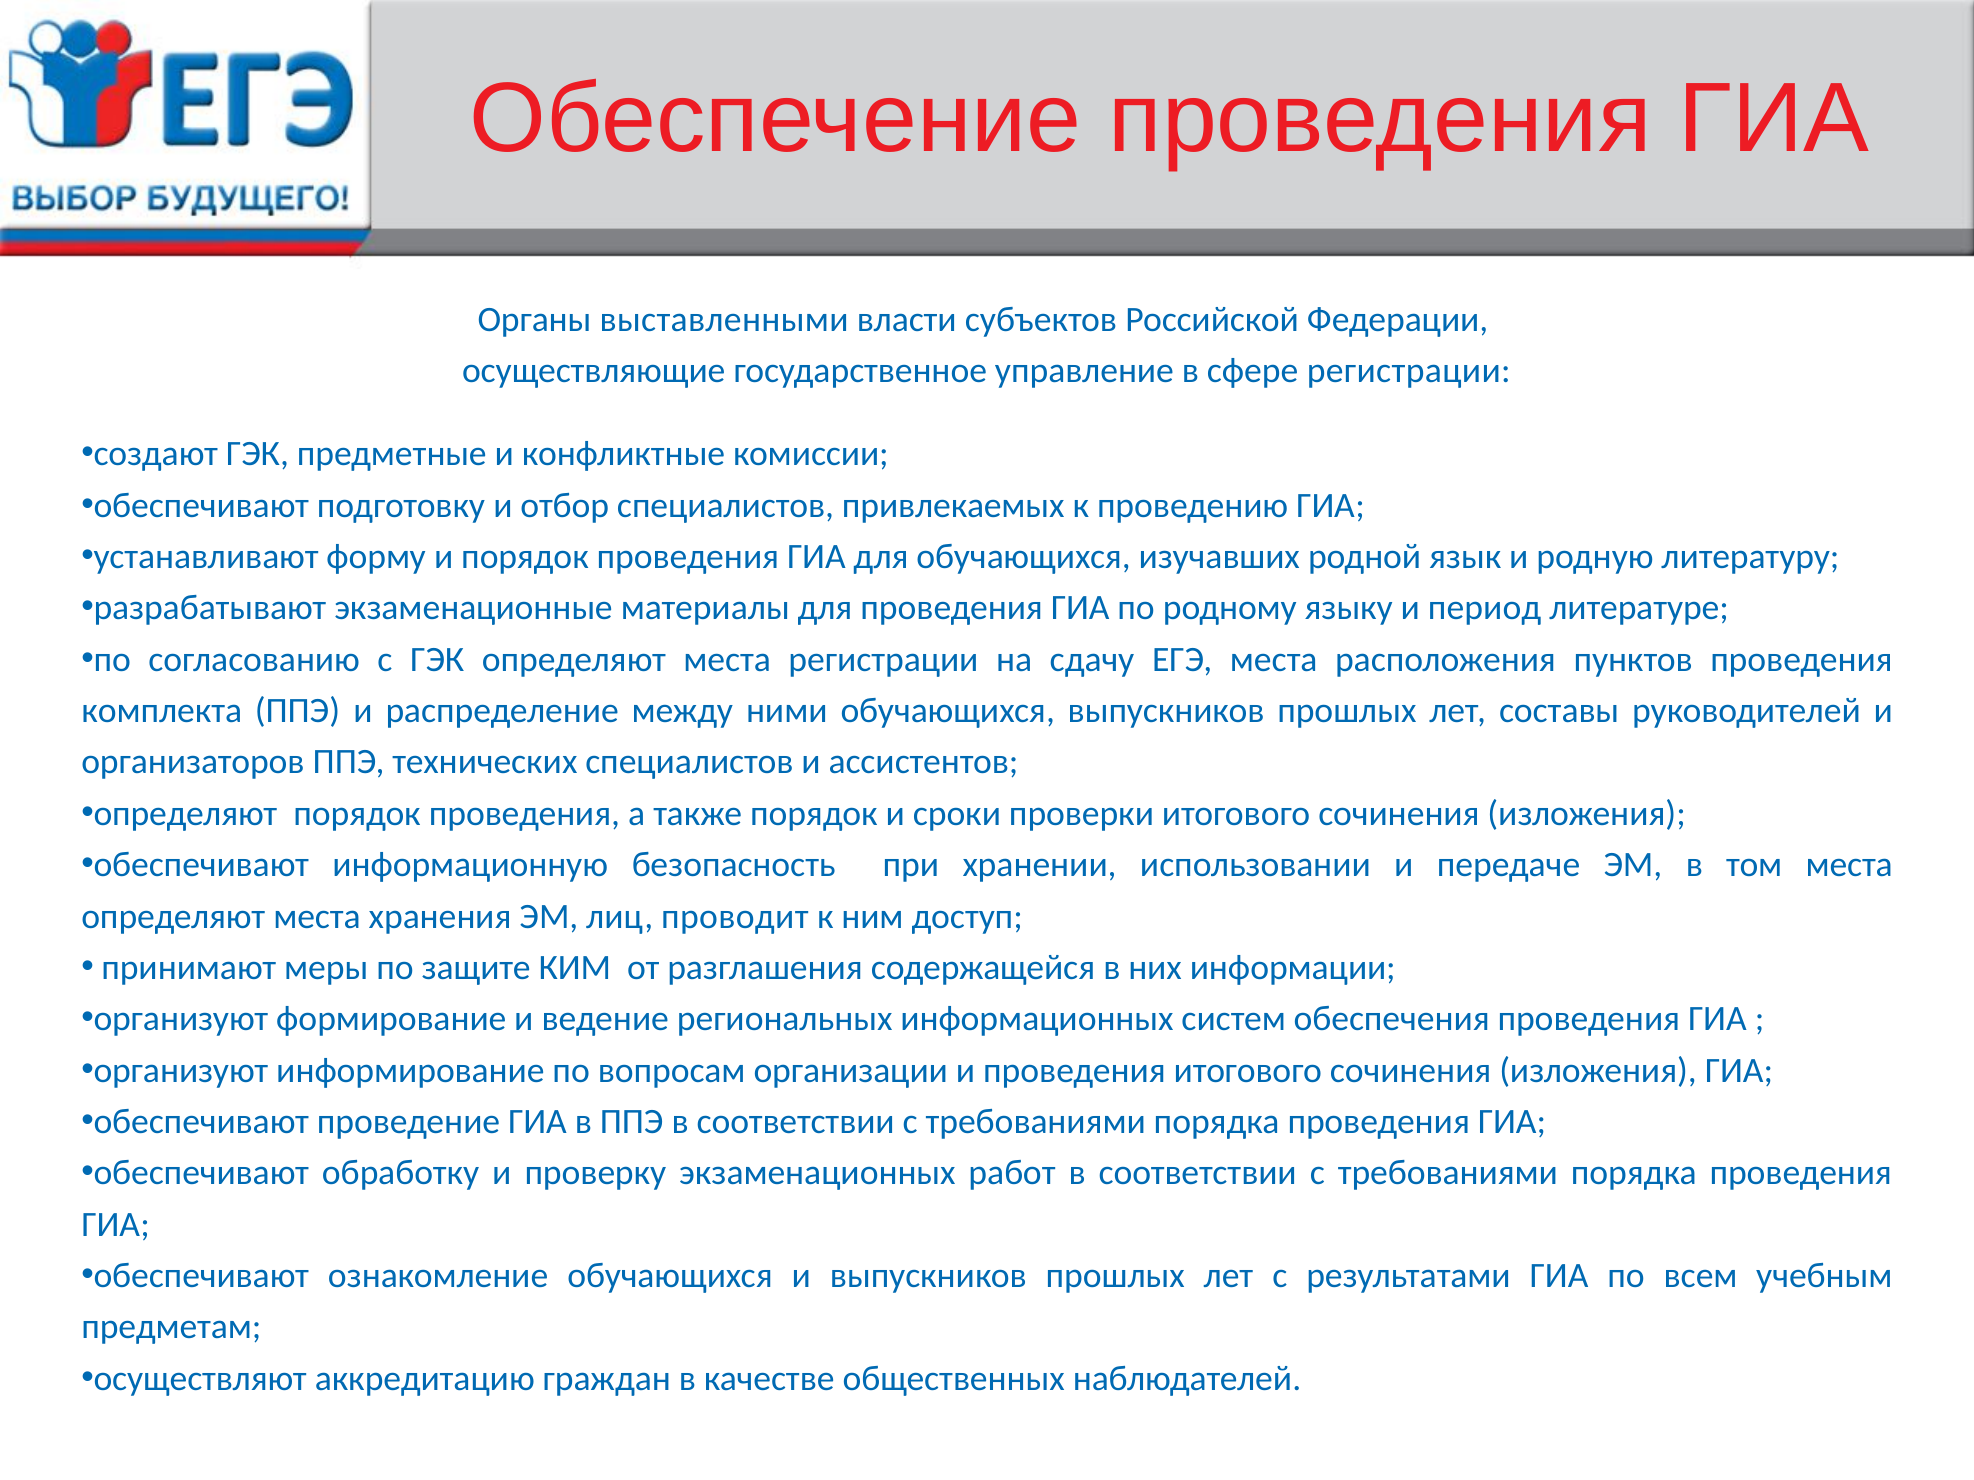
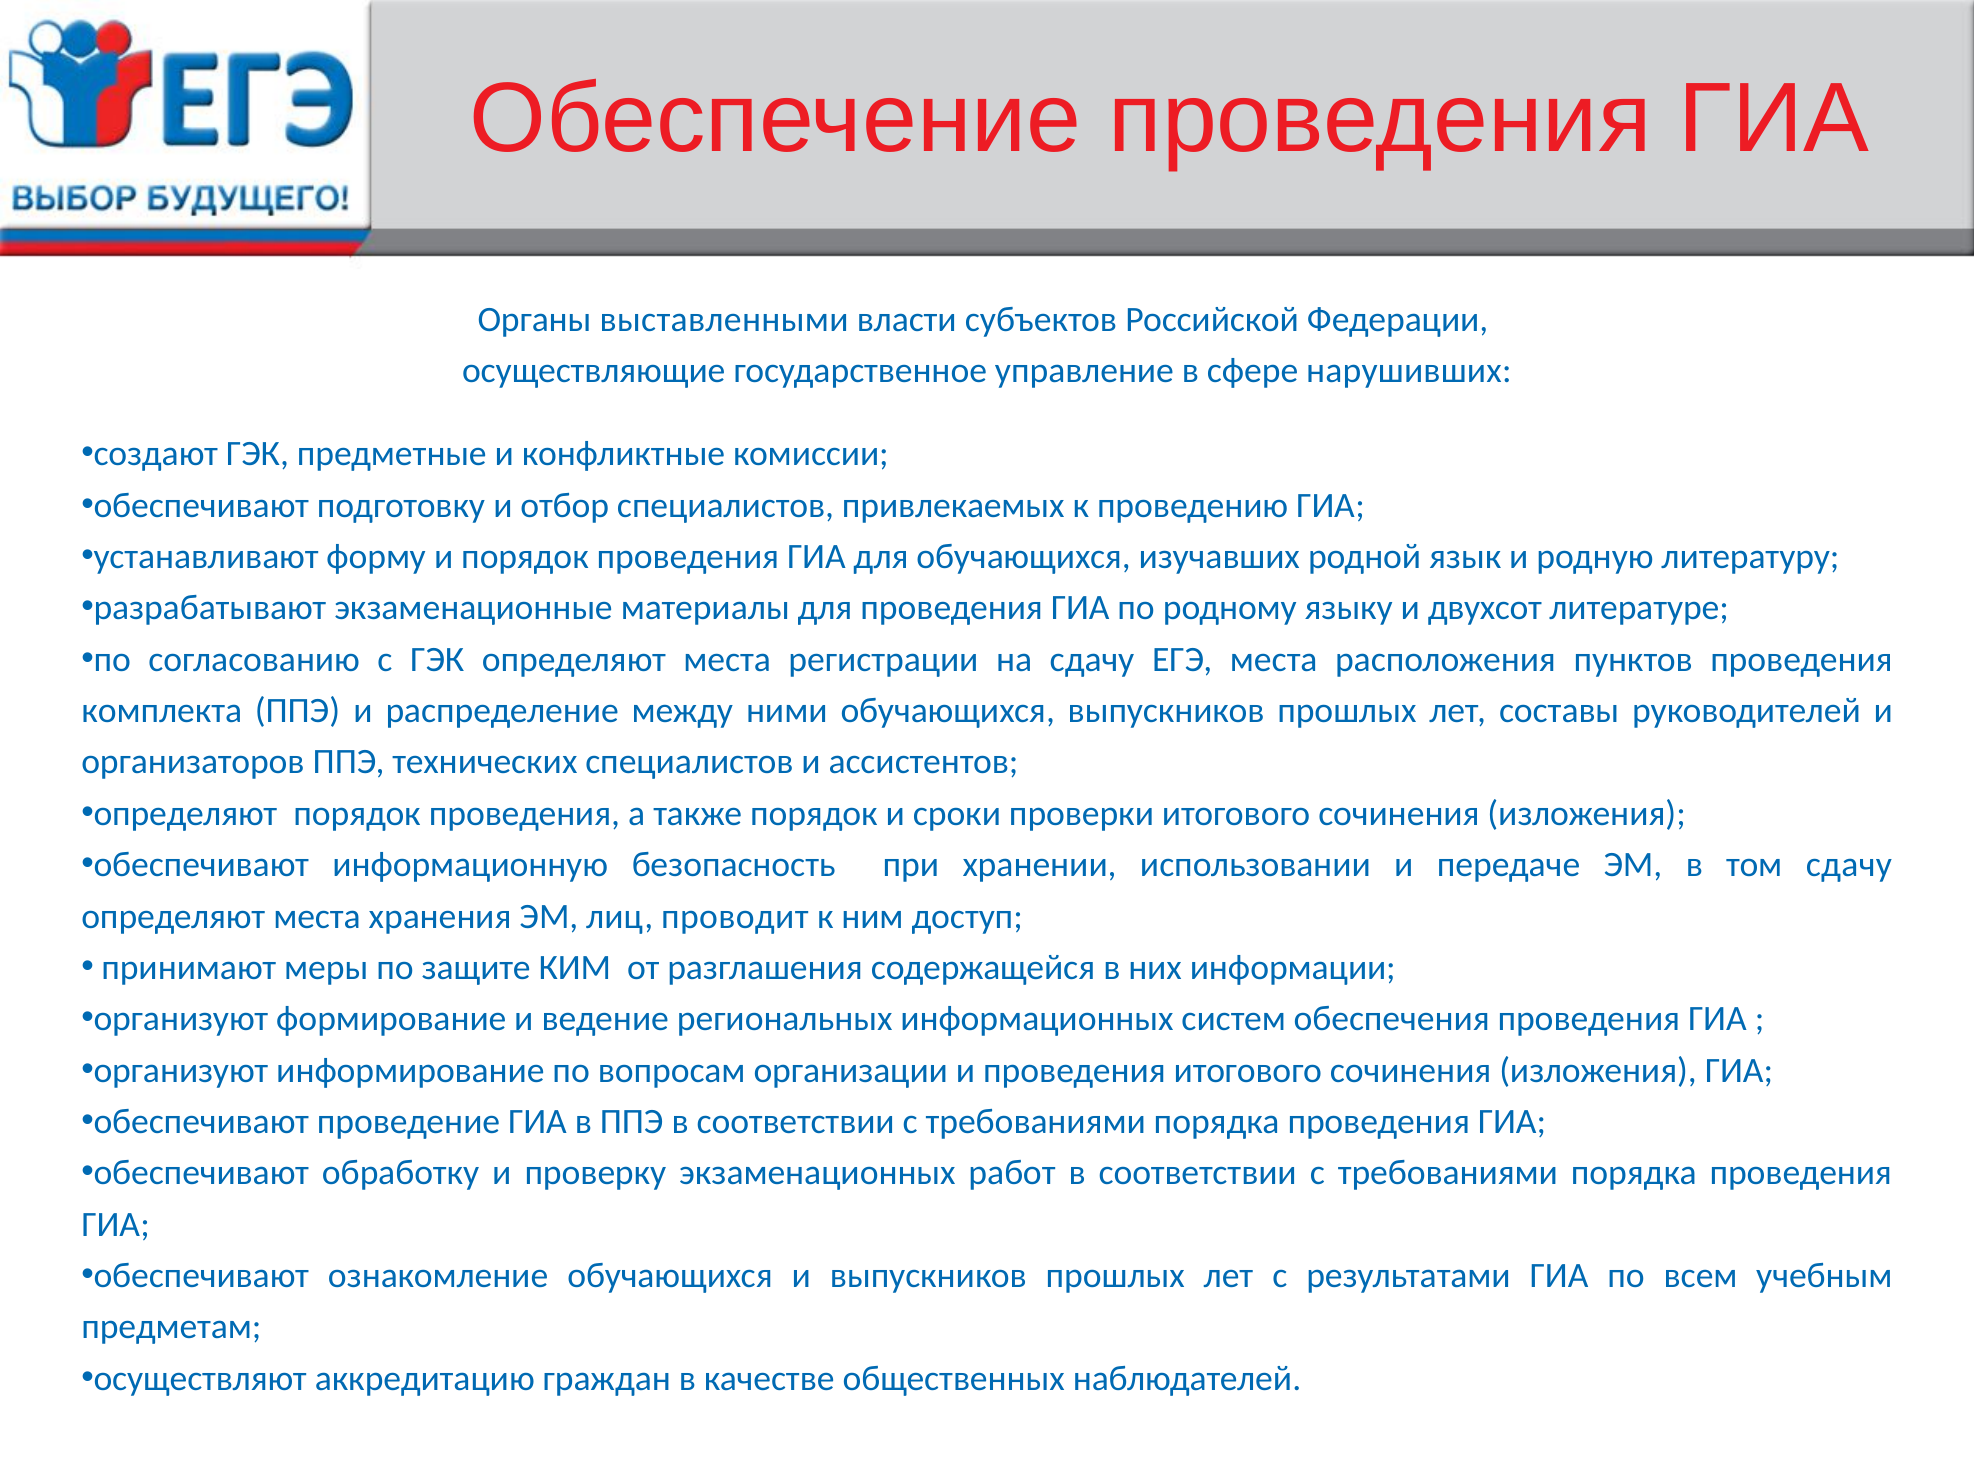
сфере регистрации: регистрации -> нарушивших
период: период -> двухсот
том места: места -> сдачу
